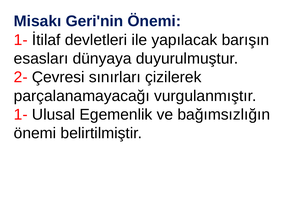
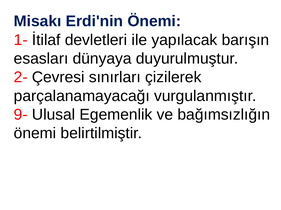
Geri'nin: Geri'nin -> Erdi'nin
1- at (21, 115): 1- -> 9-
